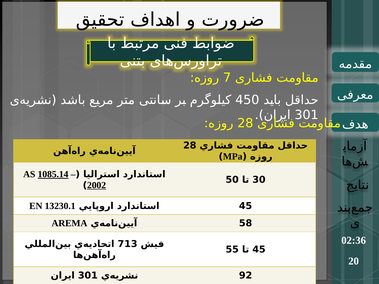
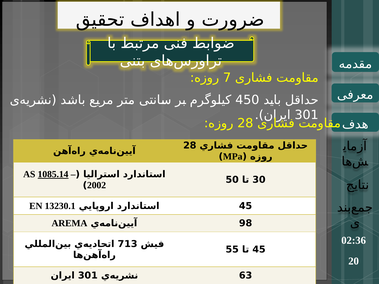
2002 underline: present -> none
58: 58 -> 98
92: 92 -> 63
